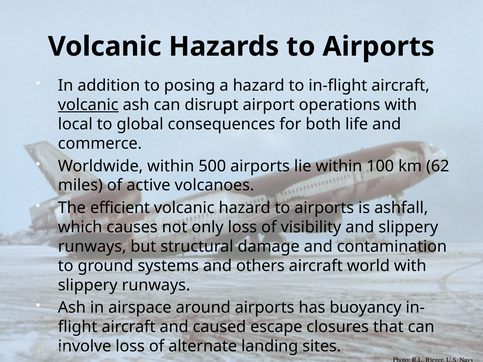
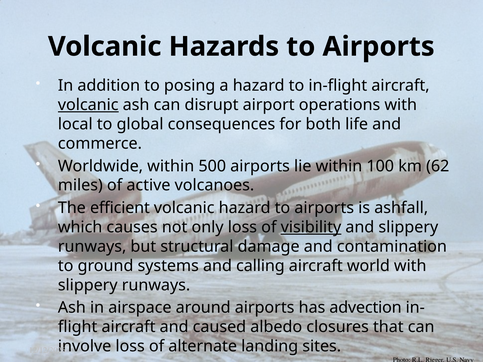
visibility underline: none -> present
others: others -> calling
buoyancy: buoyancy -> advection
escape: escape -> albedo
